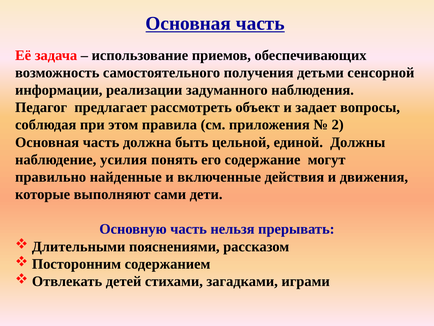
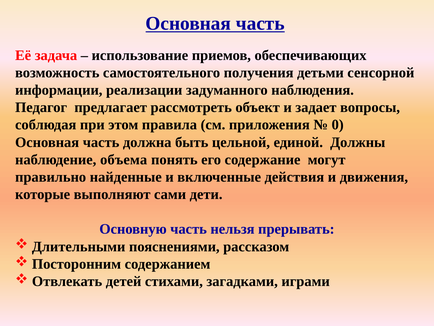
2: 2 -> 0
усилия: усилия -> объема
